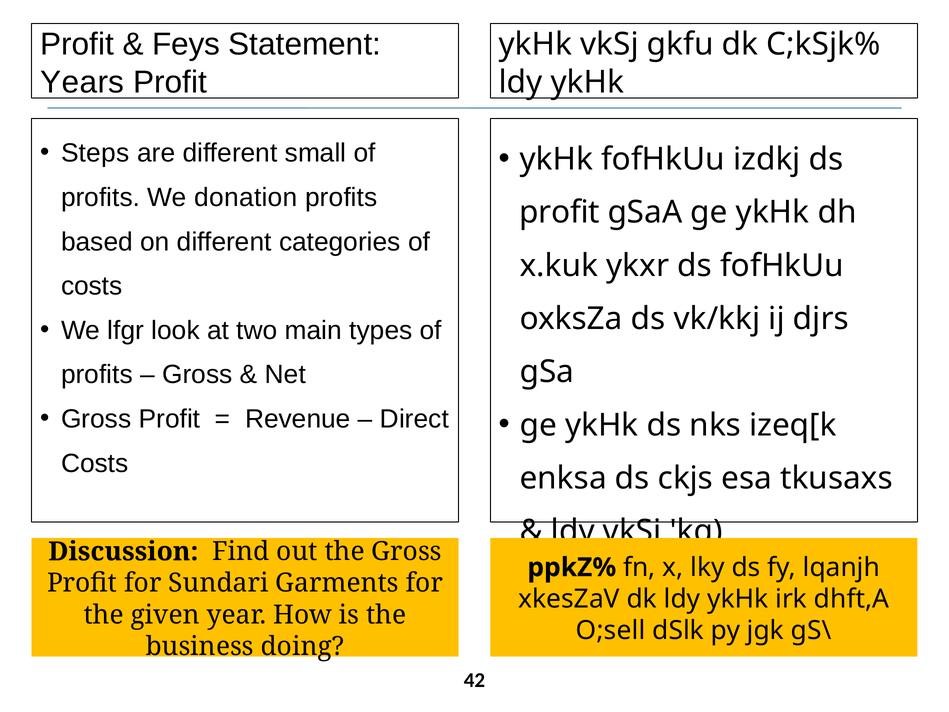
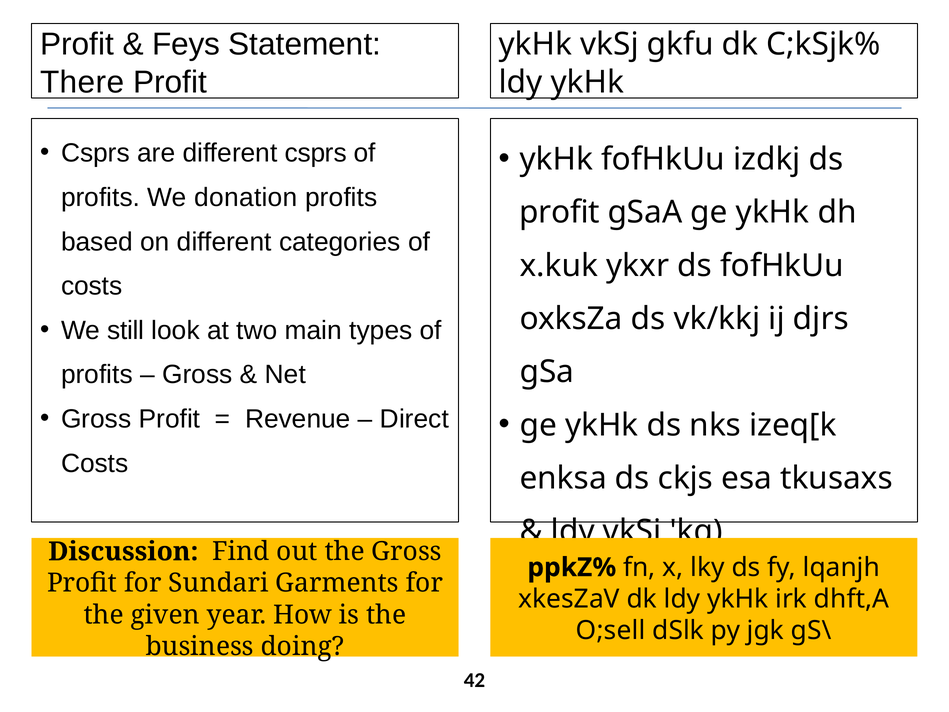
Years: Years -> There
Steps at (95, 153): Steps -> Csprs
different small: small -> csprs
lfgr: lfgr -> still
